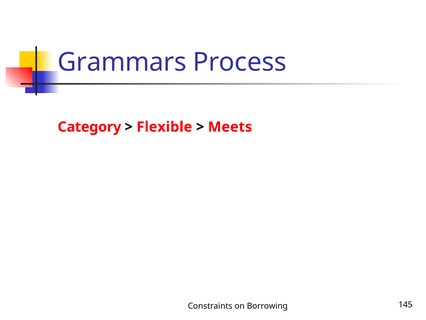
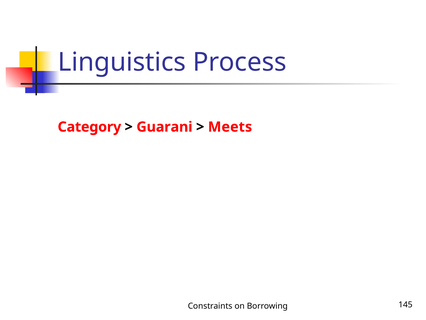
Grammars: Grammars -> Linguistics
Flexible: Flexible -> Guarani
